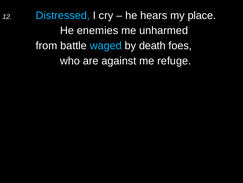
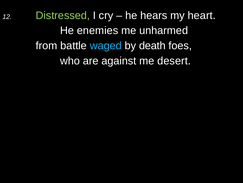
Distressed colour: light blue -> light green
place: place -> heart
refuge: refuge -> desert
